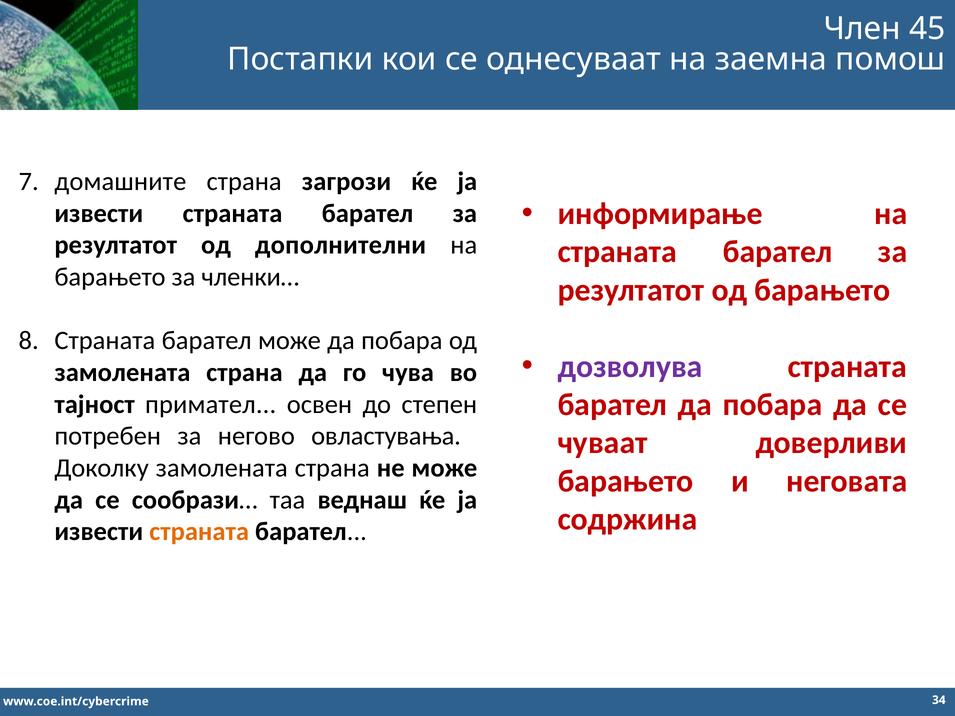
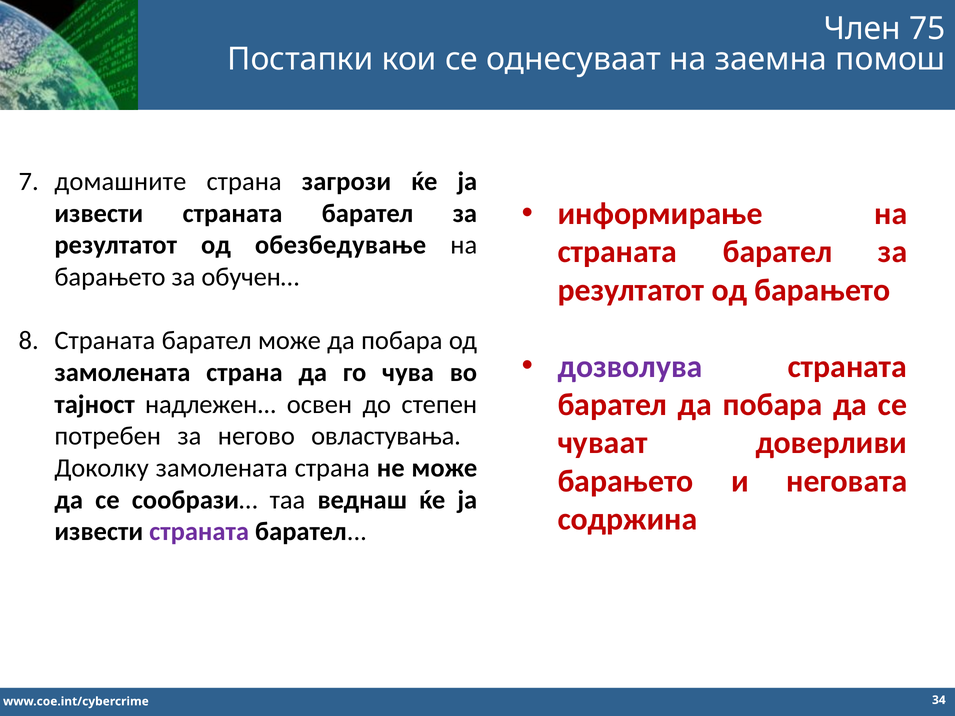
45: 45 -> 75
дополнителни: дополнителни -> обезбедување
членки…: членки… -> обучен…
примател: примател -> надлежен
страната at (199, 532) colour: orange -> purple
